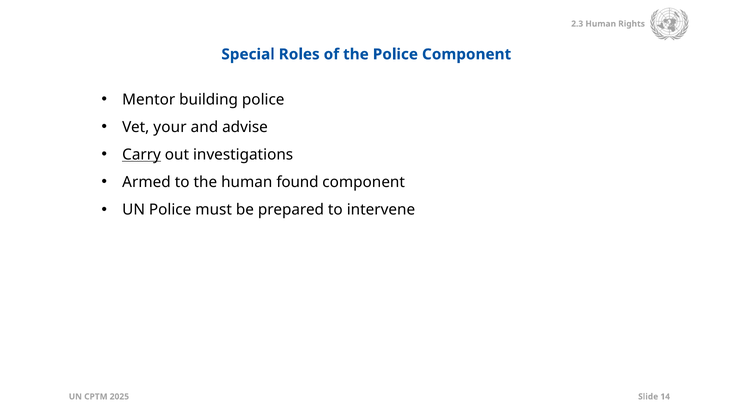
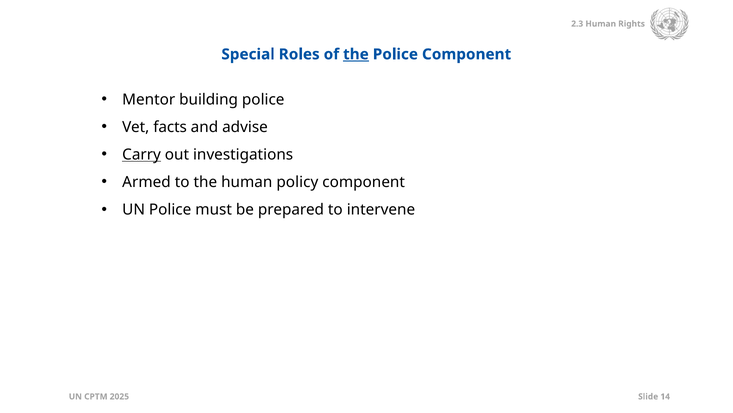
the at (356, 54) underline: none -> present
your: your -> facts
found: found -> policy
